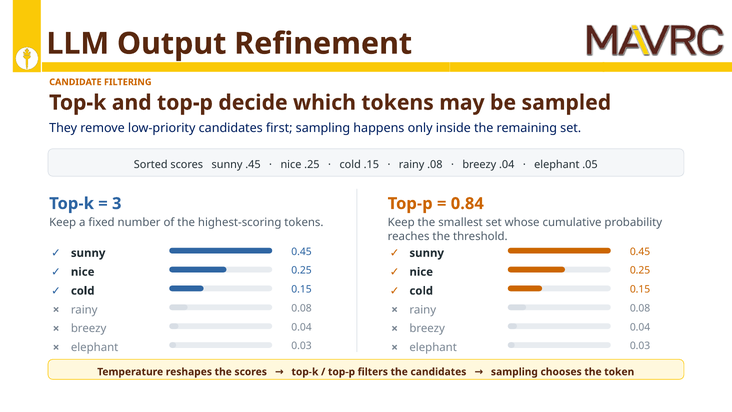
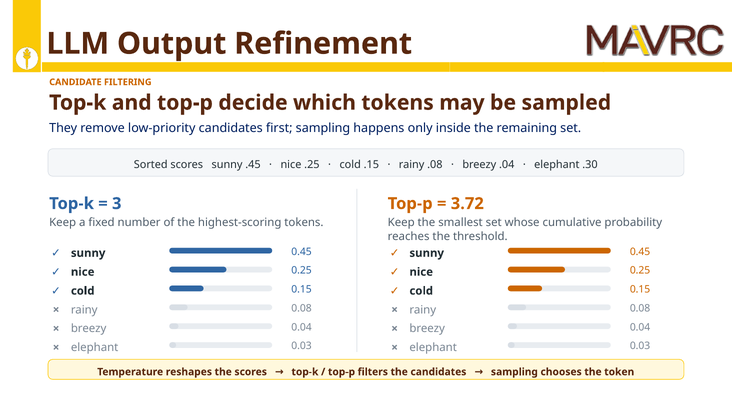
.05: .05 -> .30
0.84: 0.84 -> 3.72
